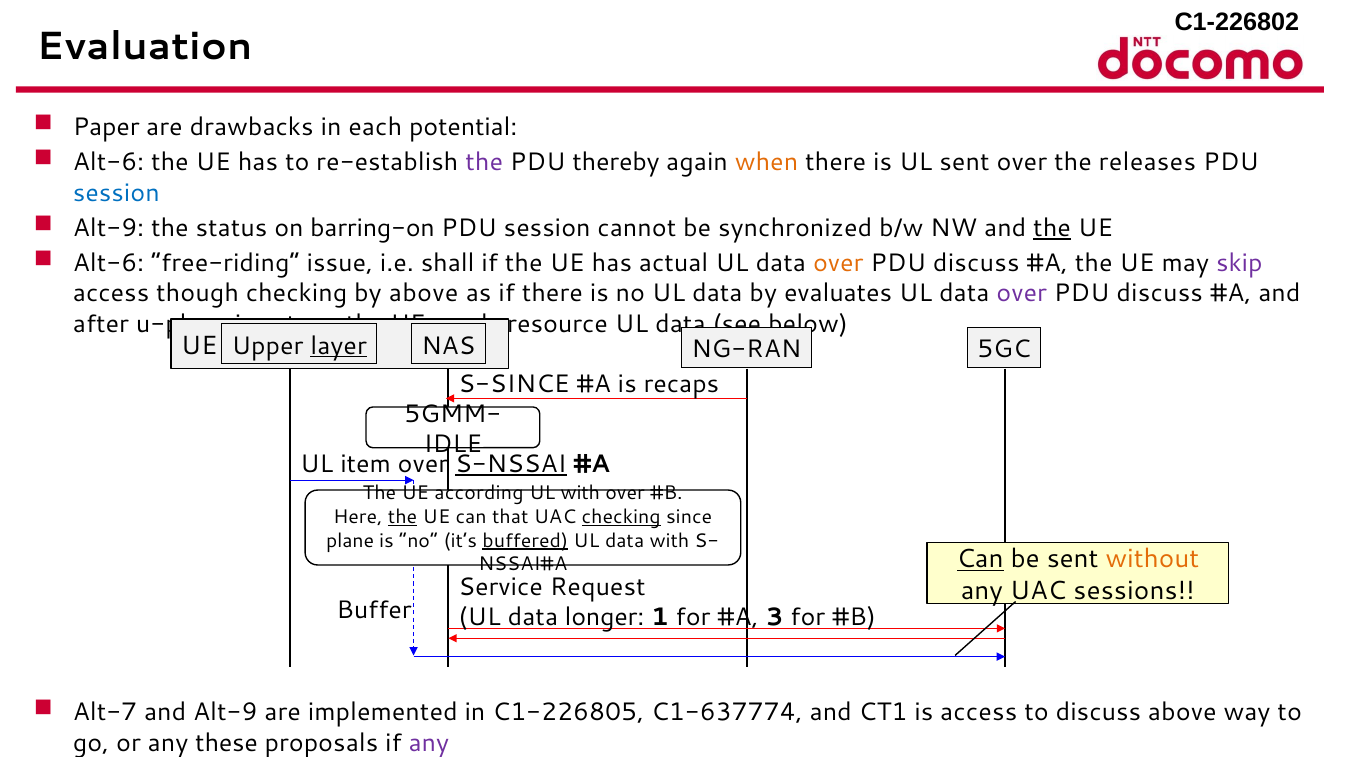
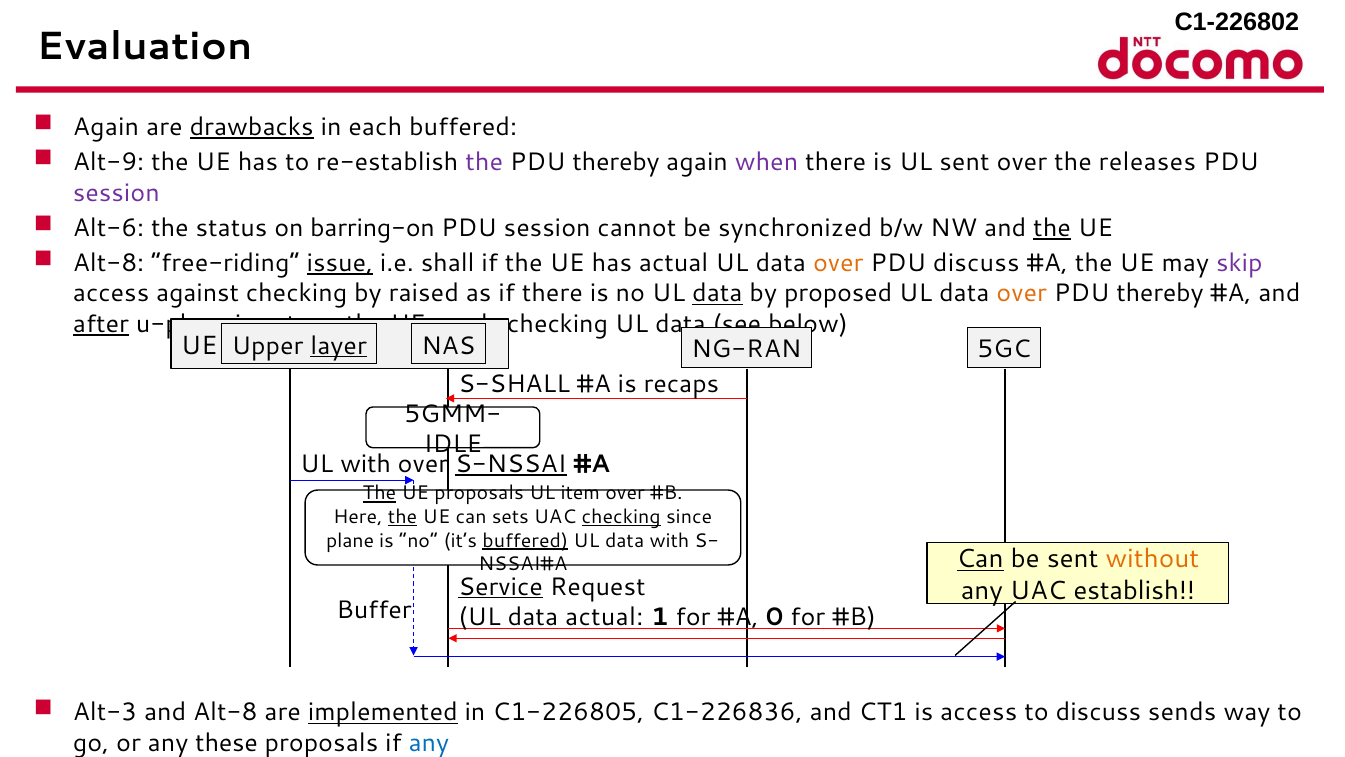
Paper at (106, 127): Paper -> Again
drawbacks underline: none -> present
each potential: potential -> buffered
Alt-6 at (109, 162): Alt-6 -> Alt-9
when colour: orange -> purple
session at (116, 193) colour: blue -> purple
Alt-9 at (109, 228): Alt-9 -> Alt-6
Alt-6 at (109, 263): Alt-6 -> Alt-8
issue underline: none -> present
though: though -> against
by above: above -> raised
data at (717, 293) underline: none -> present
evaluates: evaluates -> proposed
over at (1022, 293) colour: purple -> orange
discuss at (1160, 293): discuss -> thereby
after underline: none -> present
resource at (558, 324): resource -> checking
S-SINCE: S-SINCE -> S-SHALL
UL item: item -> with
The at (379, 493) underline: none -> present
UE according: according -> proposals
UL with: with -> item
that: that -> sets
Service underline: none -> present
sessions: sessions -> establish
data longer: longer -> actual
3: 3 -> 0
Alt-7: Alt-7 -> Alt-3
and Alt-9: Alt-9 -> Alt-8
implemented underline: none -> present
C1-637774: C1-637774 -> C1-226836
discuss above: above -> sends
any at (429, 742) colour: purple -> blue
